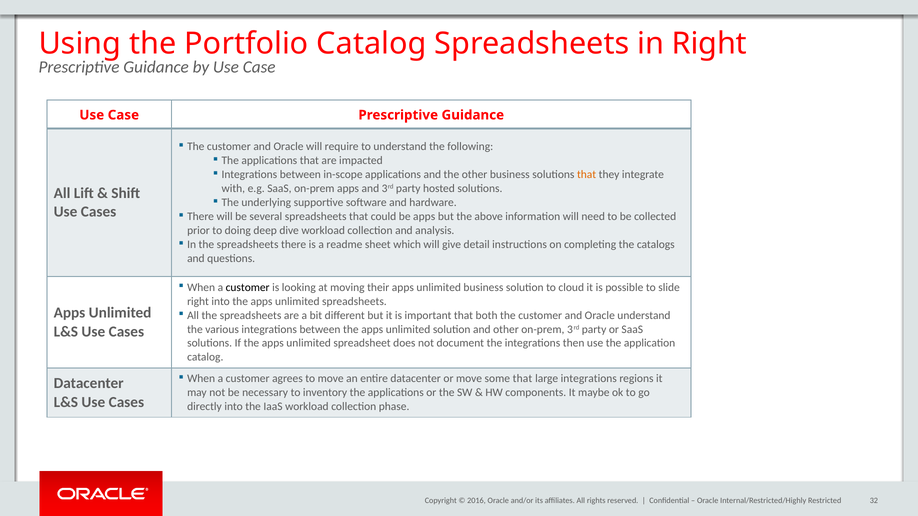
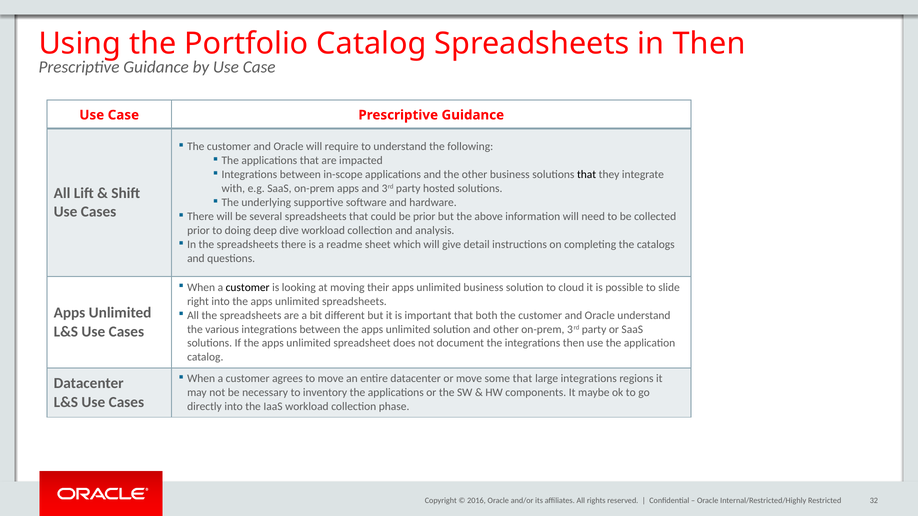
in Right: Right -> Then
that at (587, 175) colour: orange -> black
be apps: apps -> prior
